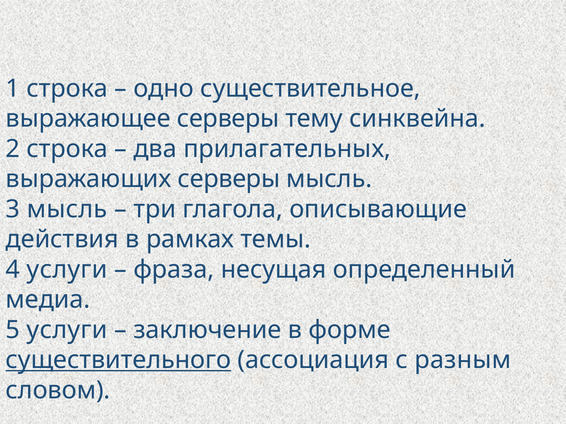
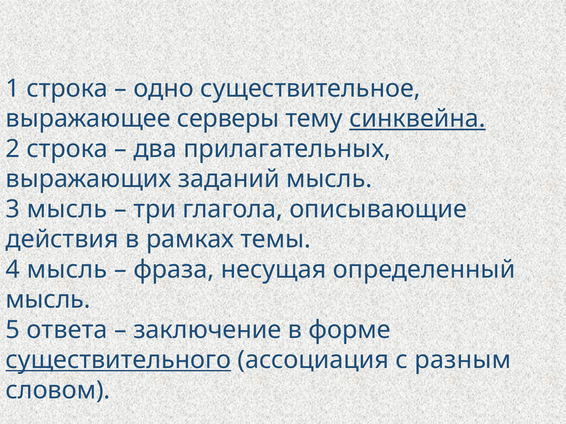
cинквейна underline: none -> present
выражающих серверы: серверы -> заданий
4 услуги: услуги -> мысль
медиа at (48, 300): медиа -> мысль
5 услуги: услуги -> ответа
